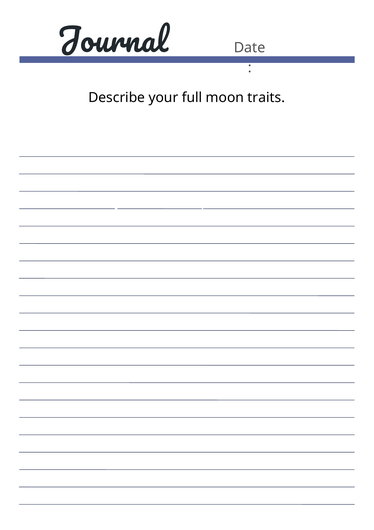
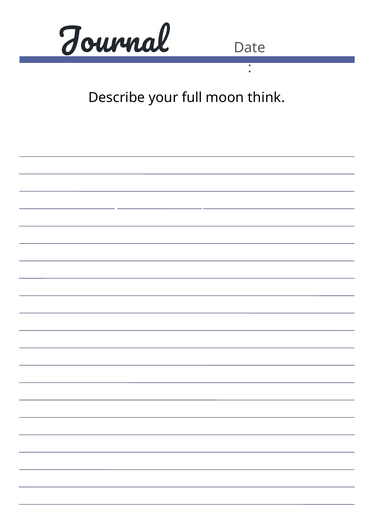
traits: traits -> think
